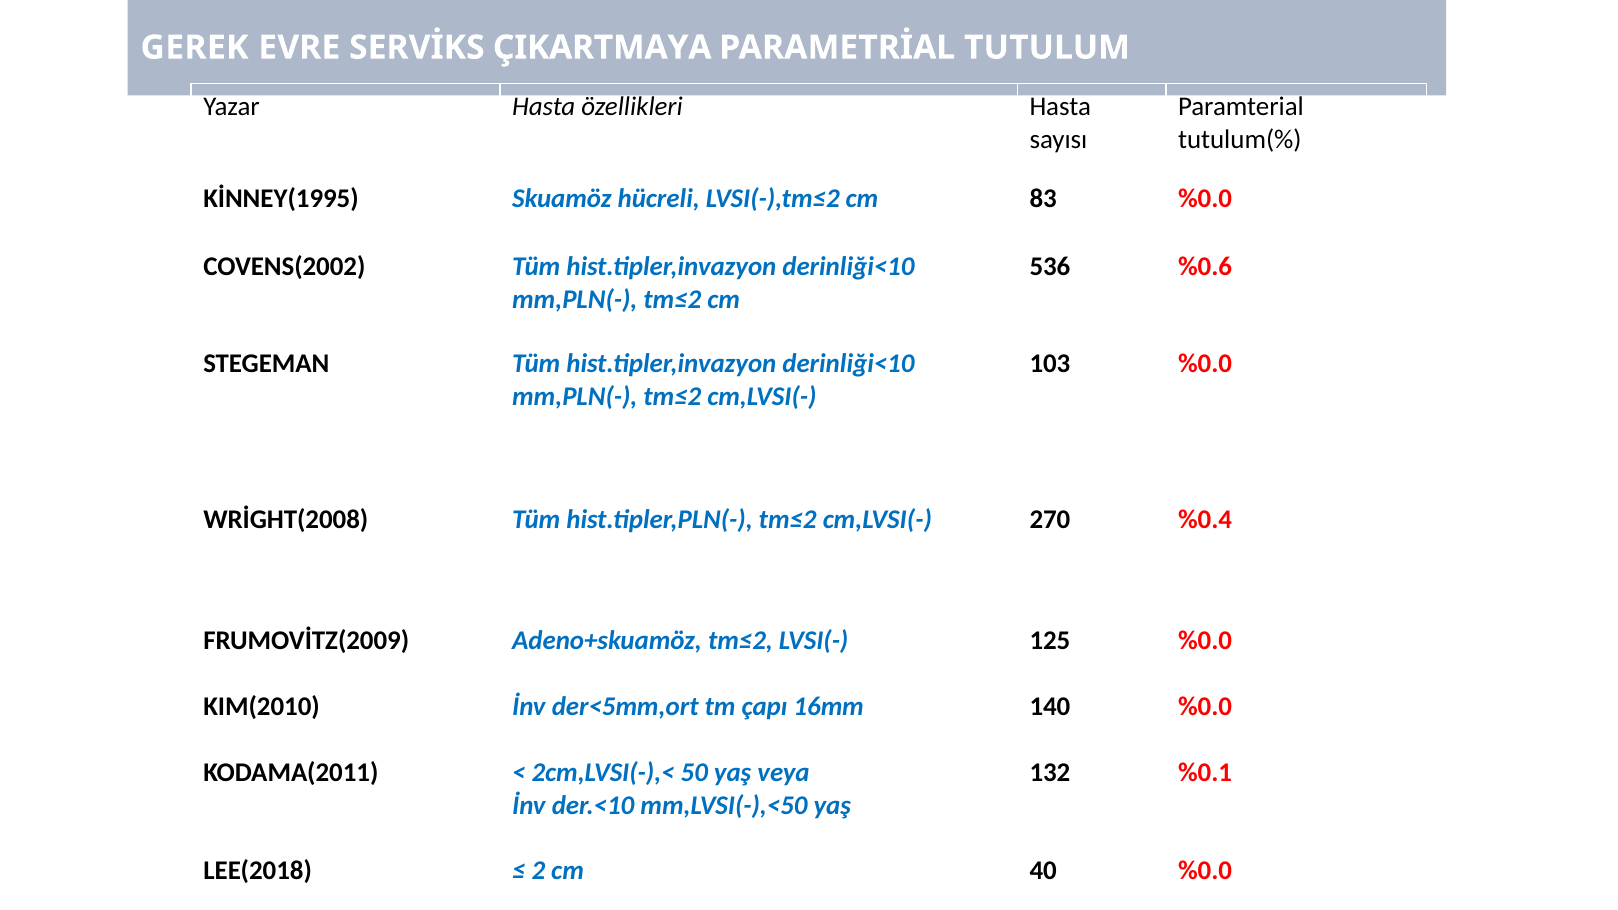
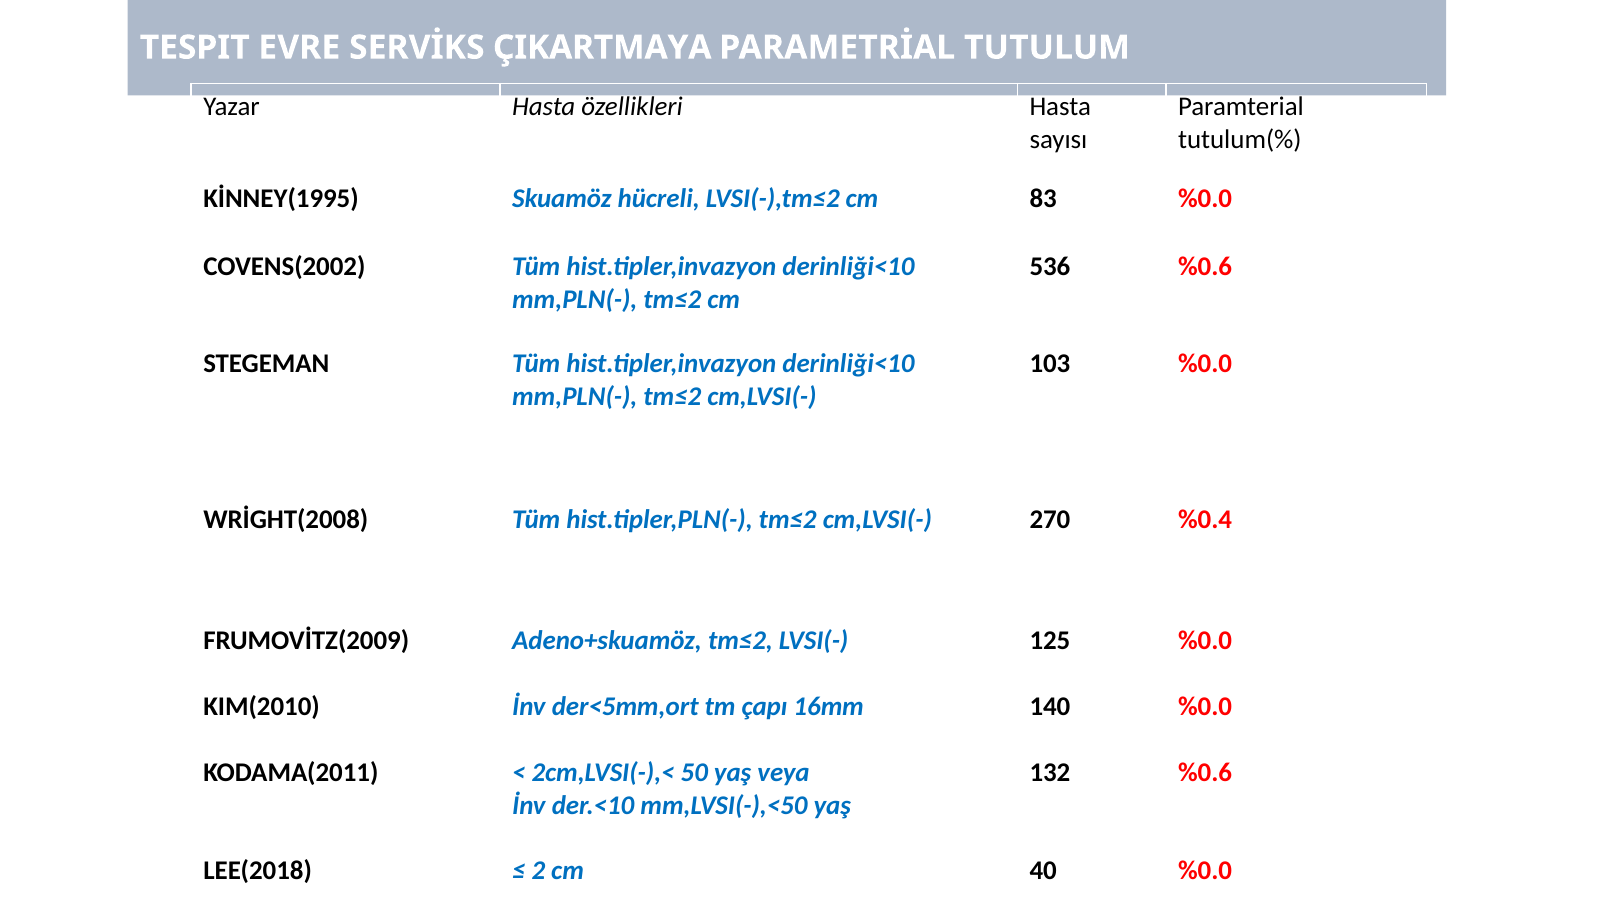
GEREK: GEREK -> TESPIT
%0.1 at (1205, 772): %0.1 -> %0.6
